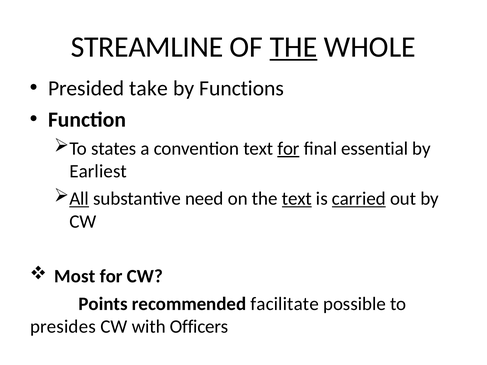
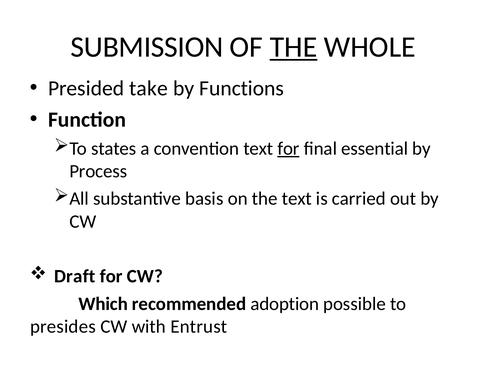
STREAMLINE: STREAMLINE -> SUBMISSION
Earliest: Earliest -> Process
All underline: present -> none
need: need -> basis
text at (297, 199) underline: present -> none
carried underline: present -> none
Most: Most -> Draft
Points: Points -> Which
facilitate: facilitate -> adoption
Officers: Officers -> Entrust
